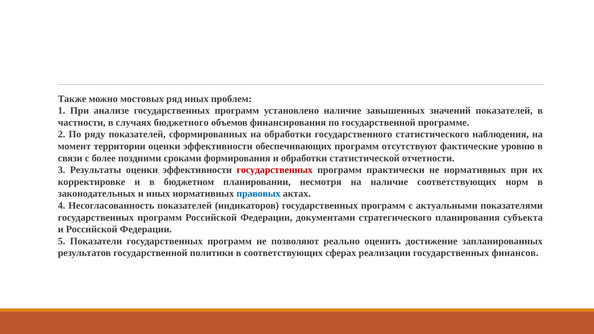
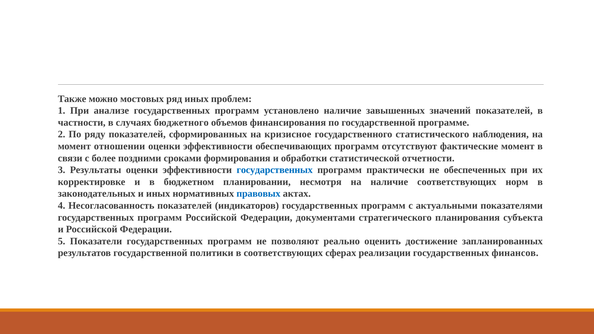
на обработки: обработки -> кризисное
территории: территории -> отношении
фактические уровню: уровню -> момент
государственных at (275, 170) colour: red -> blue
не нормативных: нормативных -> обеспеченных
